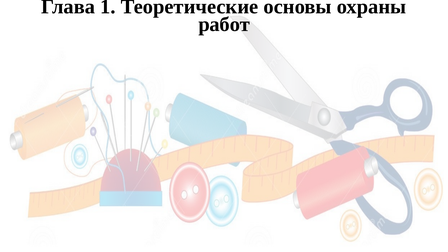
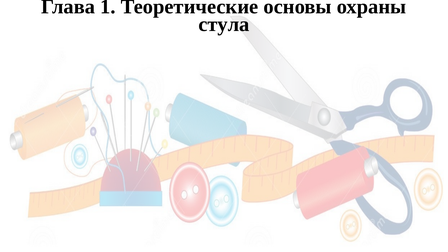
работ: работ -> стула
